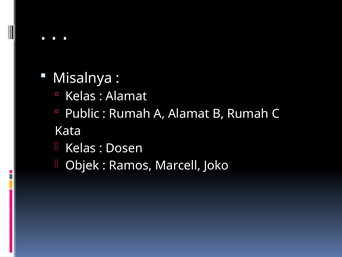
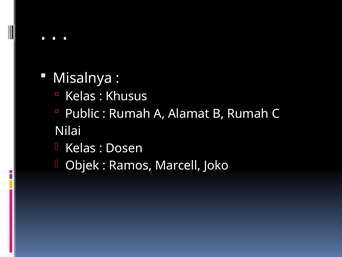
Alamat at (126, 96): Alamat -> Khusus
Kata: Kata -> Nilai
